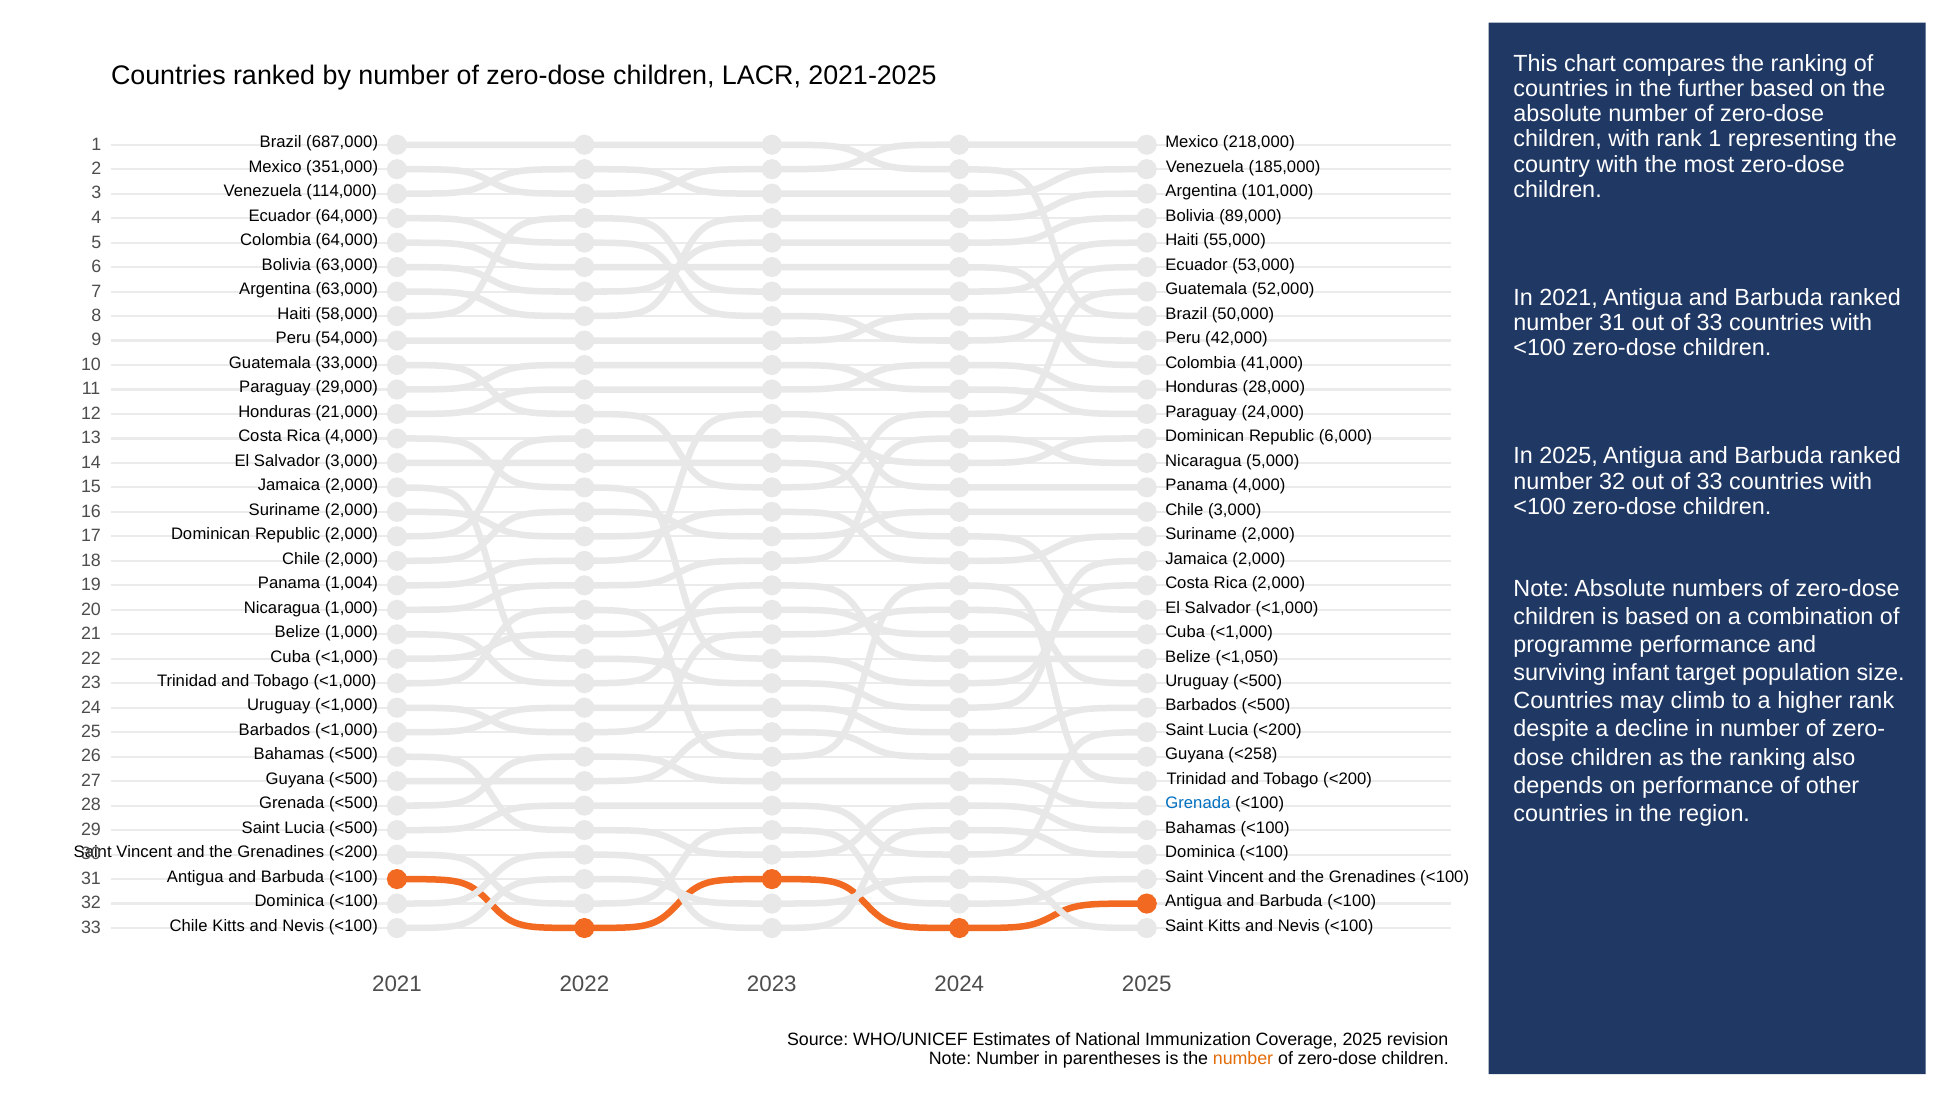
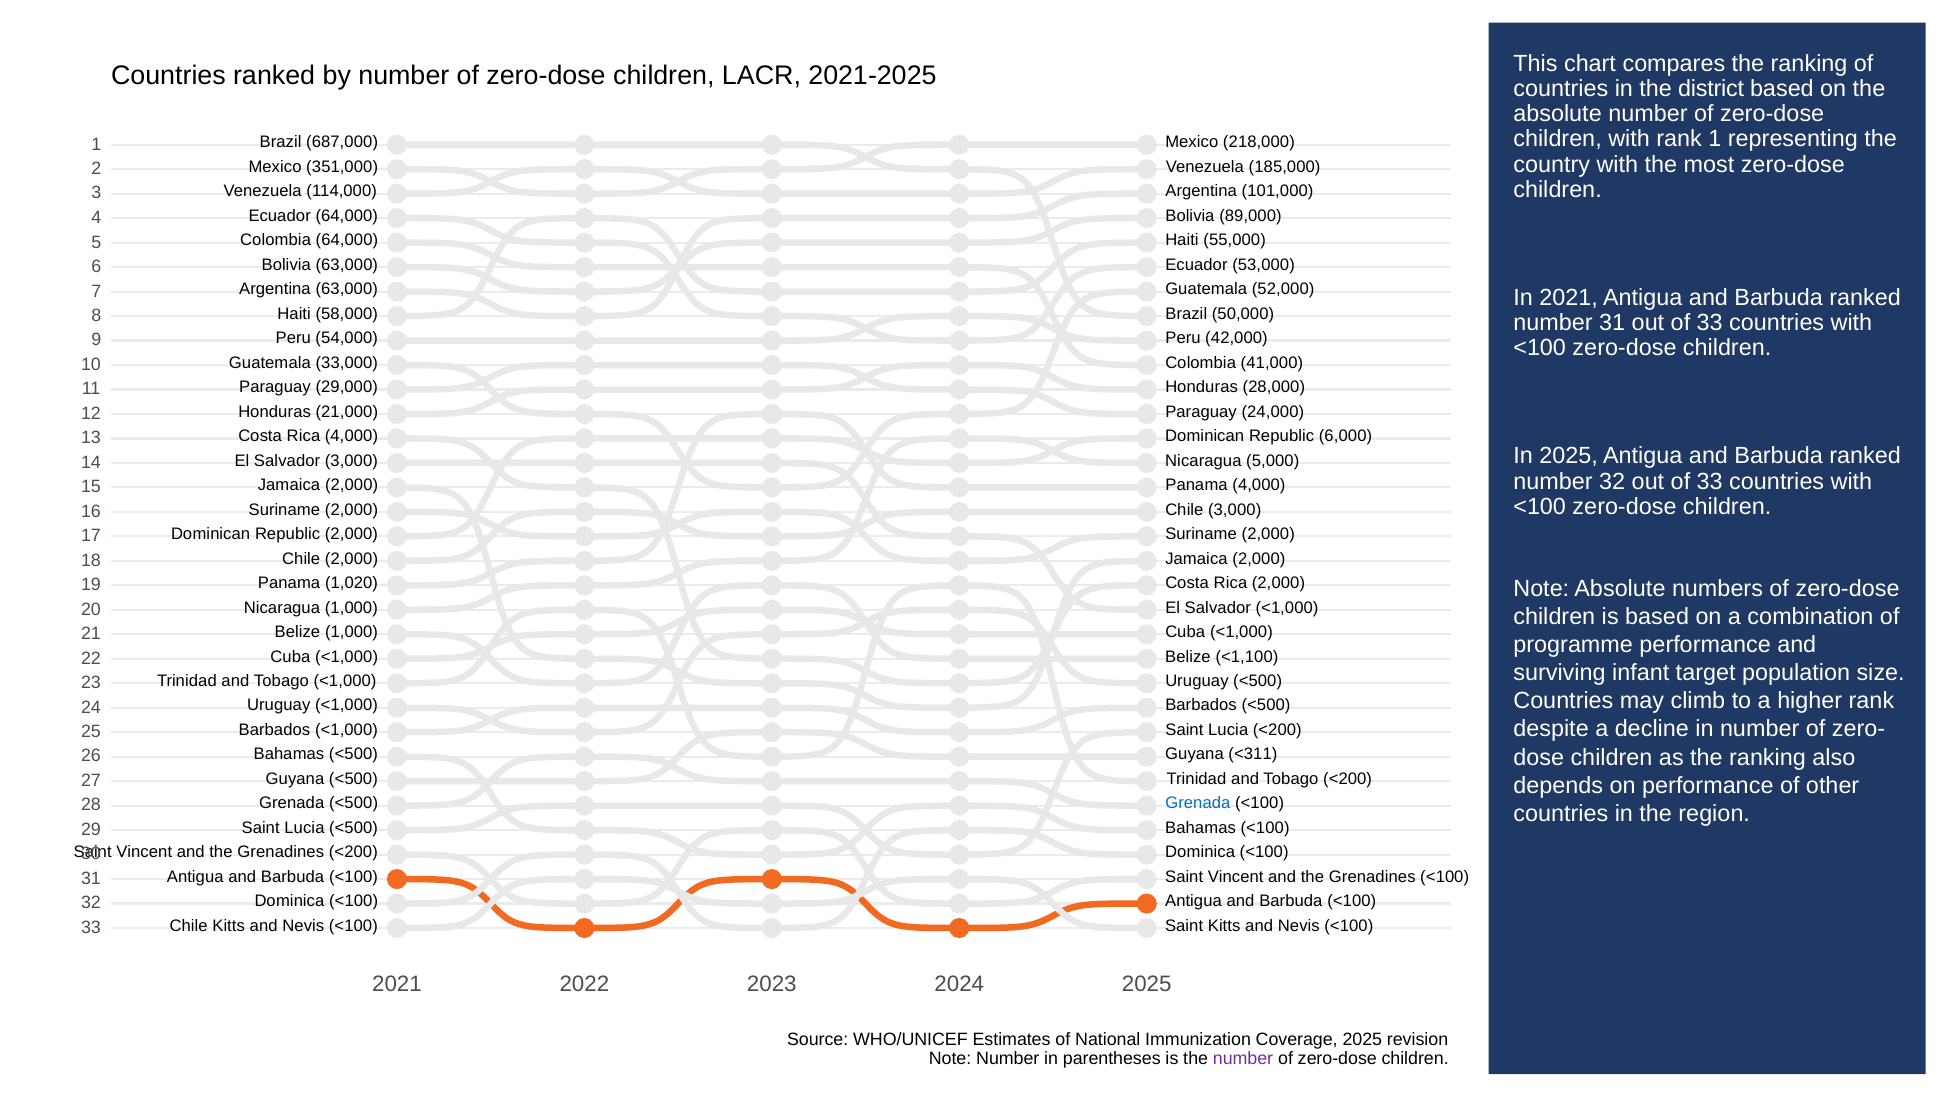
further: further -> district
1,004: 1,004 -> 1,020
<1,050: <1,050 -> <1,100
<258: <258 -> <311
number at (1243, 1059) colour: orange -> purple
